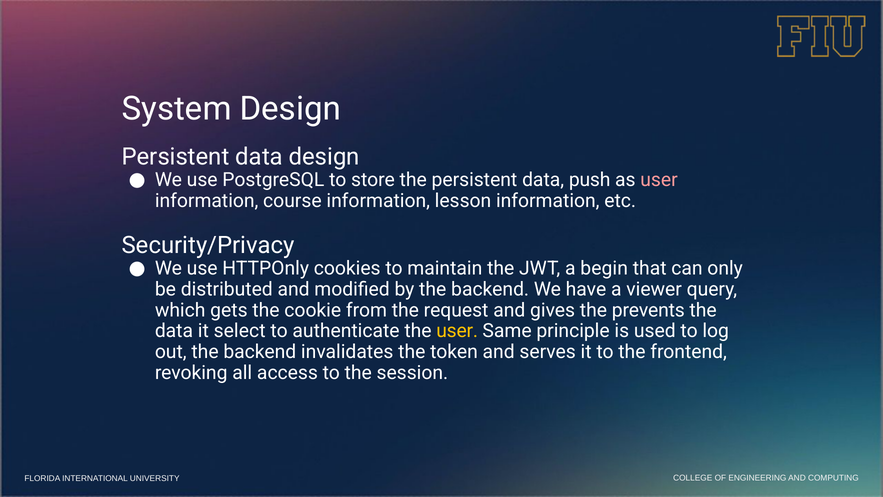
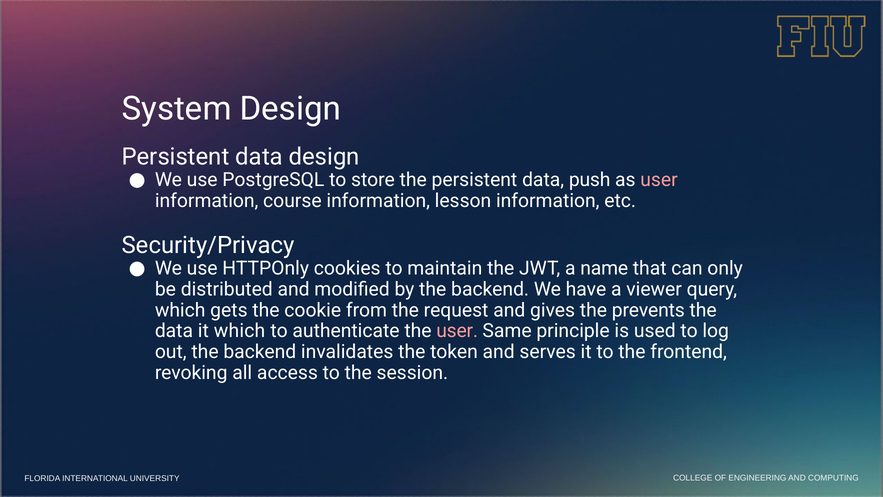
begin: begin -> name
it select: select -> which
user at (457, 331) colour: yellow -> pink
